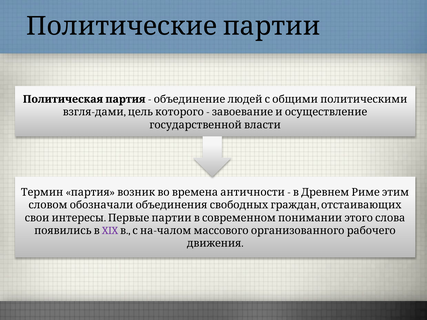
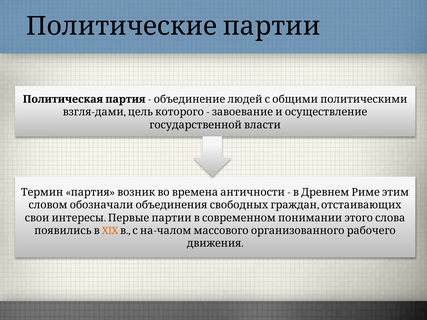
XIX colour: purple -> orange
